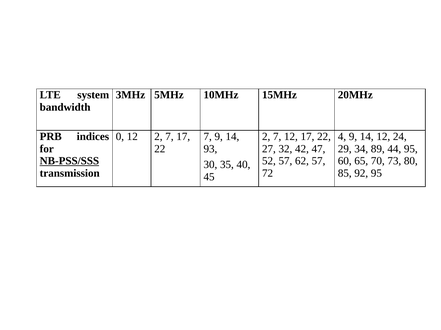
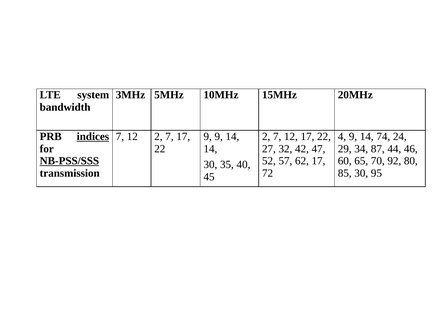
indices underline: none -> present
0 at (120, 137): 0 -> 7
7 at (208, 137): 7 -> 9
14 12: 12 -> 74
93 at (210, 149): 93 -> 14
89: 89 -> 87
44 95: 95 -> 46
62 57: 57 -> 17
73: 73 -> 92
85 92: 92 -> 30
